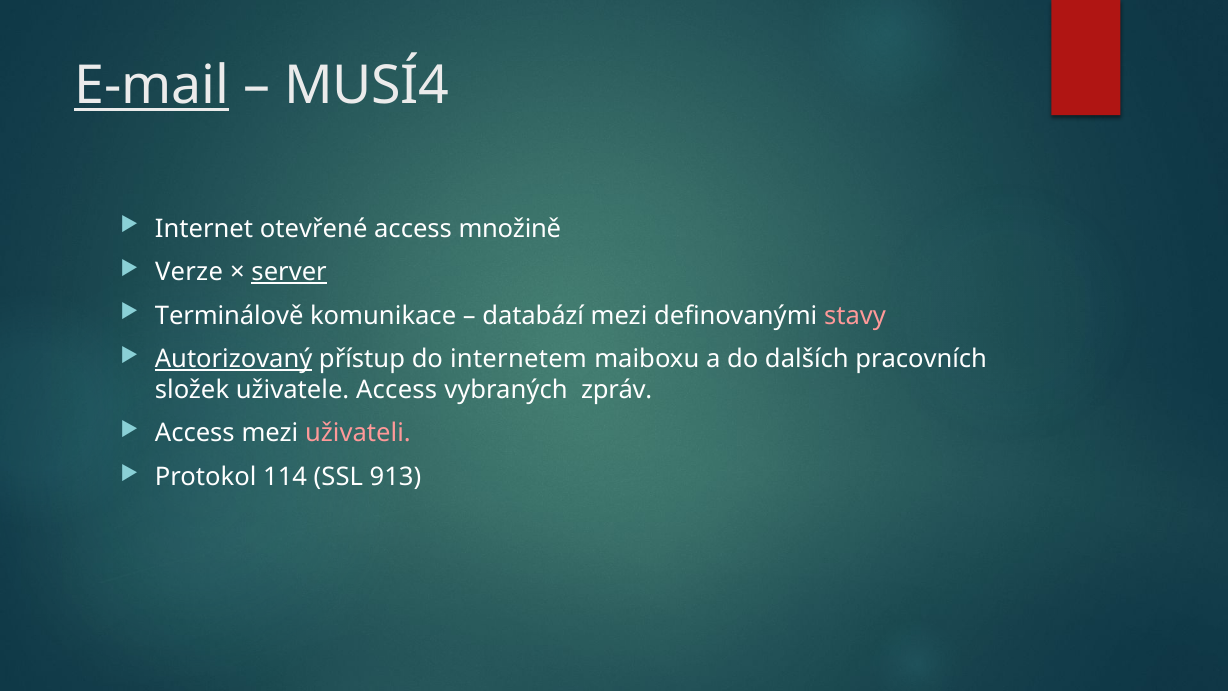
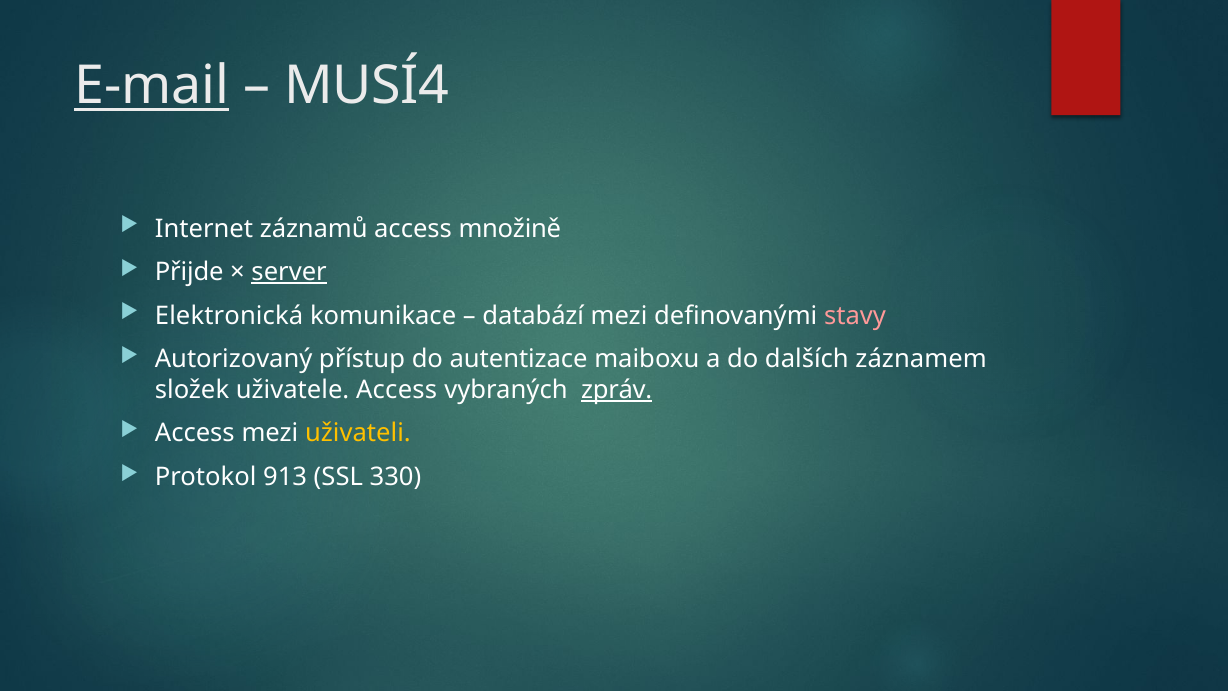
otevřené: otevřené -> záznamů
Verze: Verze -> Přijde
Terminálově: Terminálově -> Elektronická
Autorizovaný underline: present -> none
internetem: internetem -> autentizace
pracovních: pracovních -> záznamem
zpráv underline: none -> present
uživateli colour: pink -> yellow
114: 114 -> 913
913: 913 -> 330
